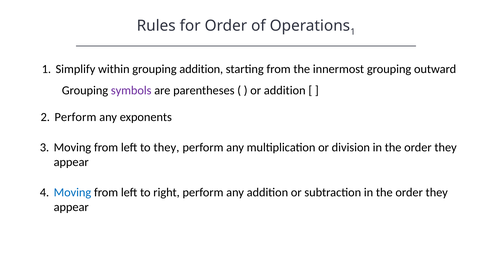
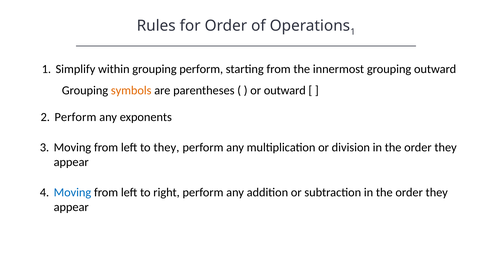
grouping addition: addition -> perform
symbols colour: purple -> orange
or addition: addition -> outward
